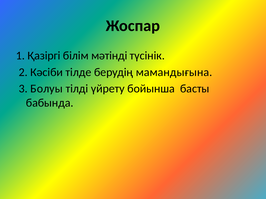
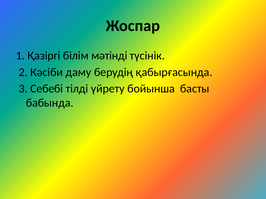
тілде: тілде -> даму
мамандығына: мамандығына -> қабырғасында
Болуы: Болуы -> Себебі
